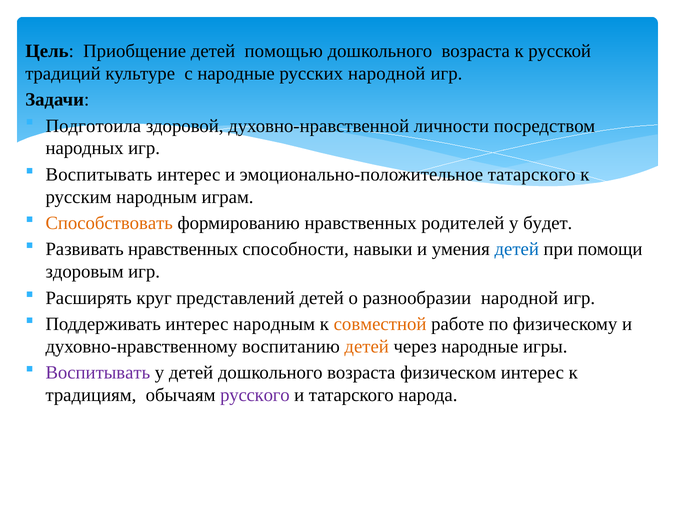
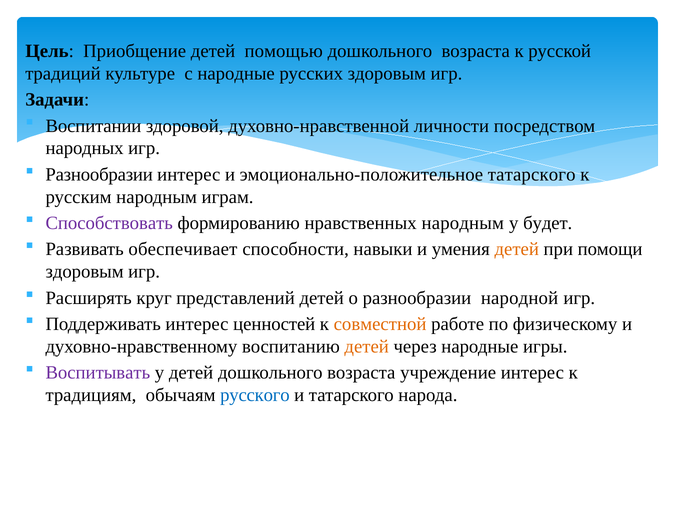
русских народной: народной -> здоровым
Подготоила: Подготоила -> Воспитании
Воспитывать at (99, 175): Воспитывать -> Разнообразии
Способствовать colour: orange -> purple
нравственных родителей: родителей -> народным
Развивать нравственных: нравственных -> обеспечивает
детей at (517, 250) colour: blue -> orange
интерес народным: народным -> ценностей
физическом: физическом -> учреждение
русского colour: purple -> blue
